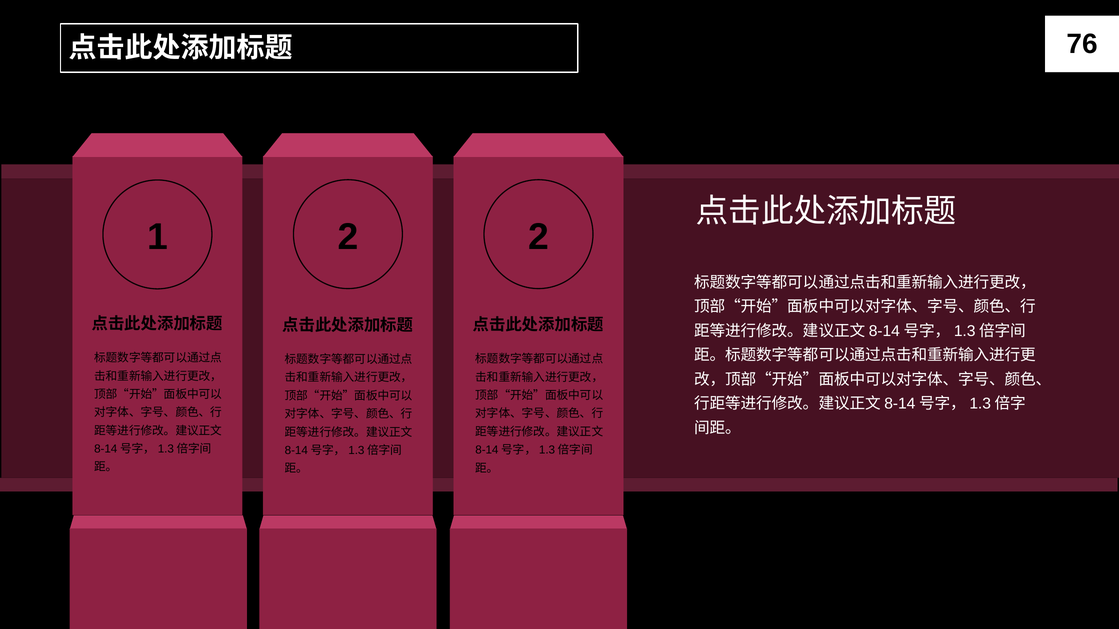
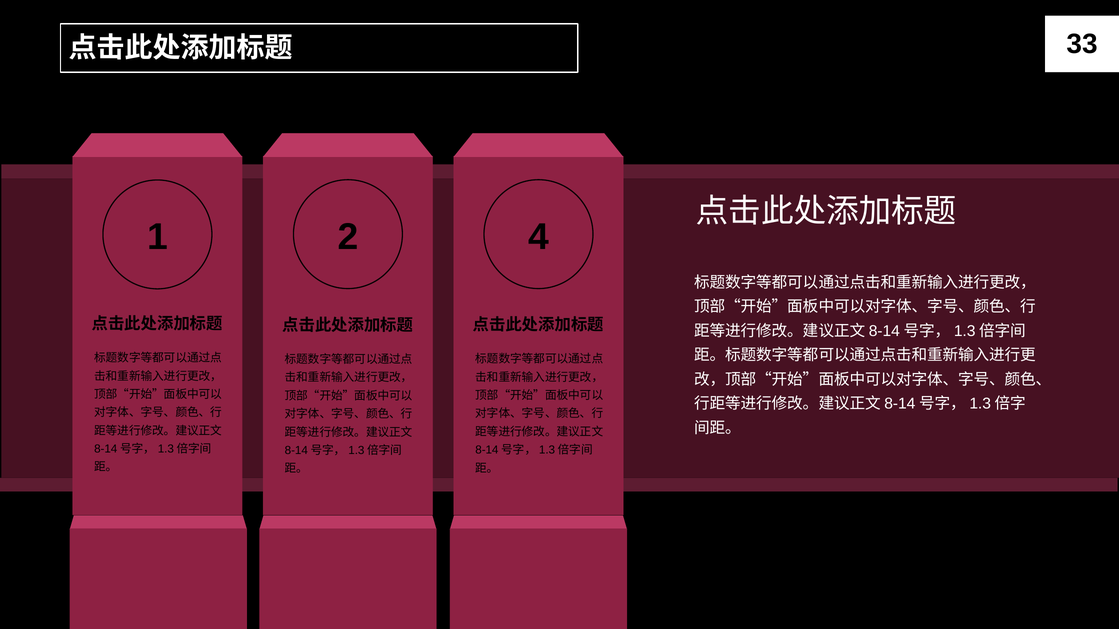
76: 76 -> 33
2 2: 2 -> 4
